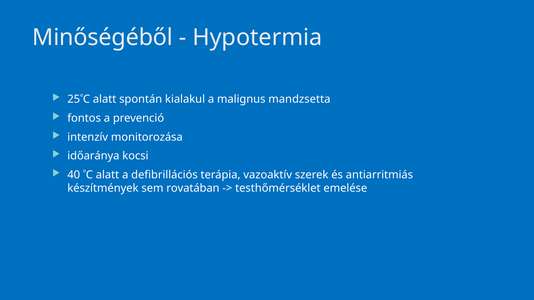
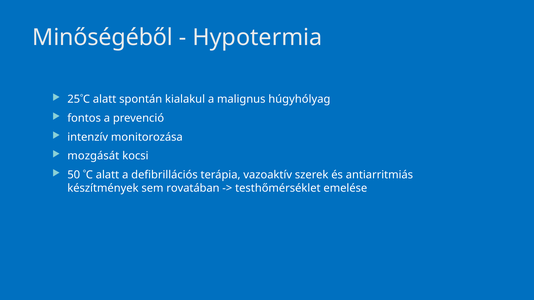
mandzsetta: mandzsetta -> húgyhólyag
időaránya: időaránya -> mozgását
40: 40 -> 50
